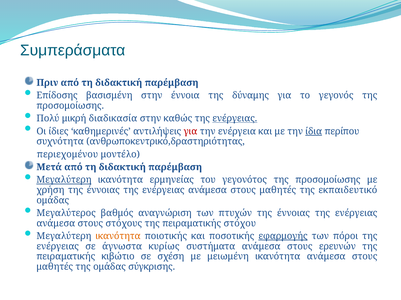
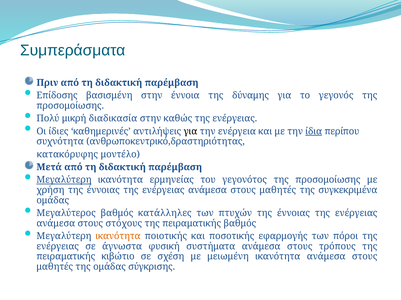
ενέργειας at (235, 119) underline: present -> none
για at (191, 132) colour: red -> black
περιεχομένου: περιεχομένου -> κατακόρυφης
εκπαιδευτικό: εκπαιδευτικό -> συγκεκριμένα
αναγνώριση: αναγνώριση -> κατάλληλες
πειραματικής στόχου: στόχου -> βαθμός
εφαρμογής underline: present -> none
κυρίως: κυρίως -> φυσική
ερευνών: ερευνών -> τρόπους
